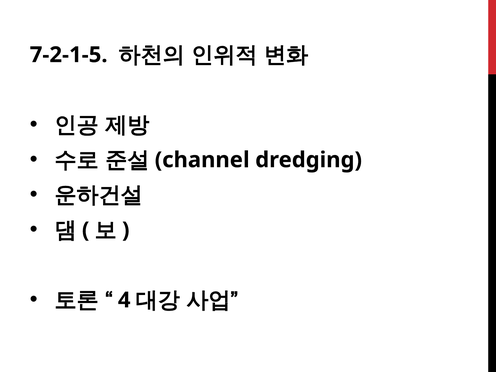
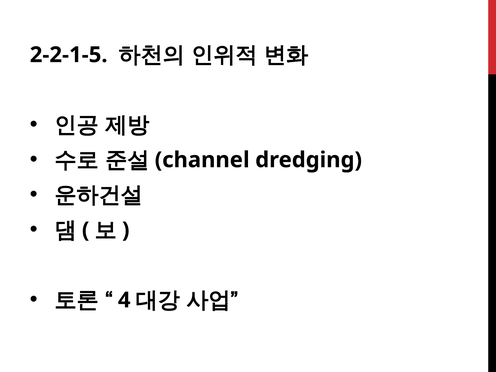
7-2-1-5: 7-2-1-5 -> 2-2-1-5
